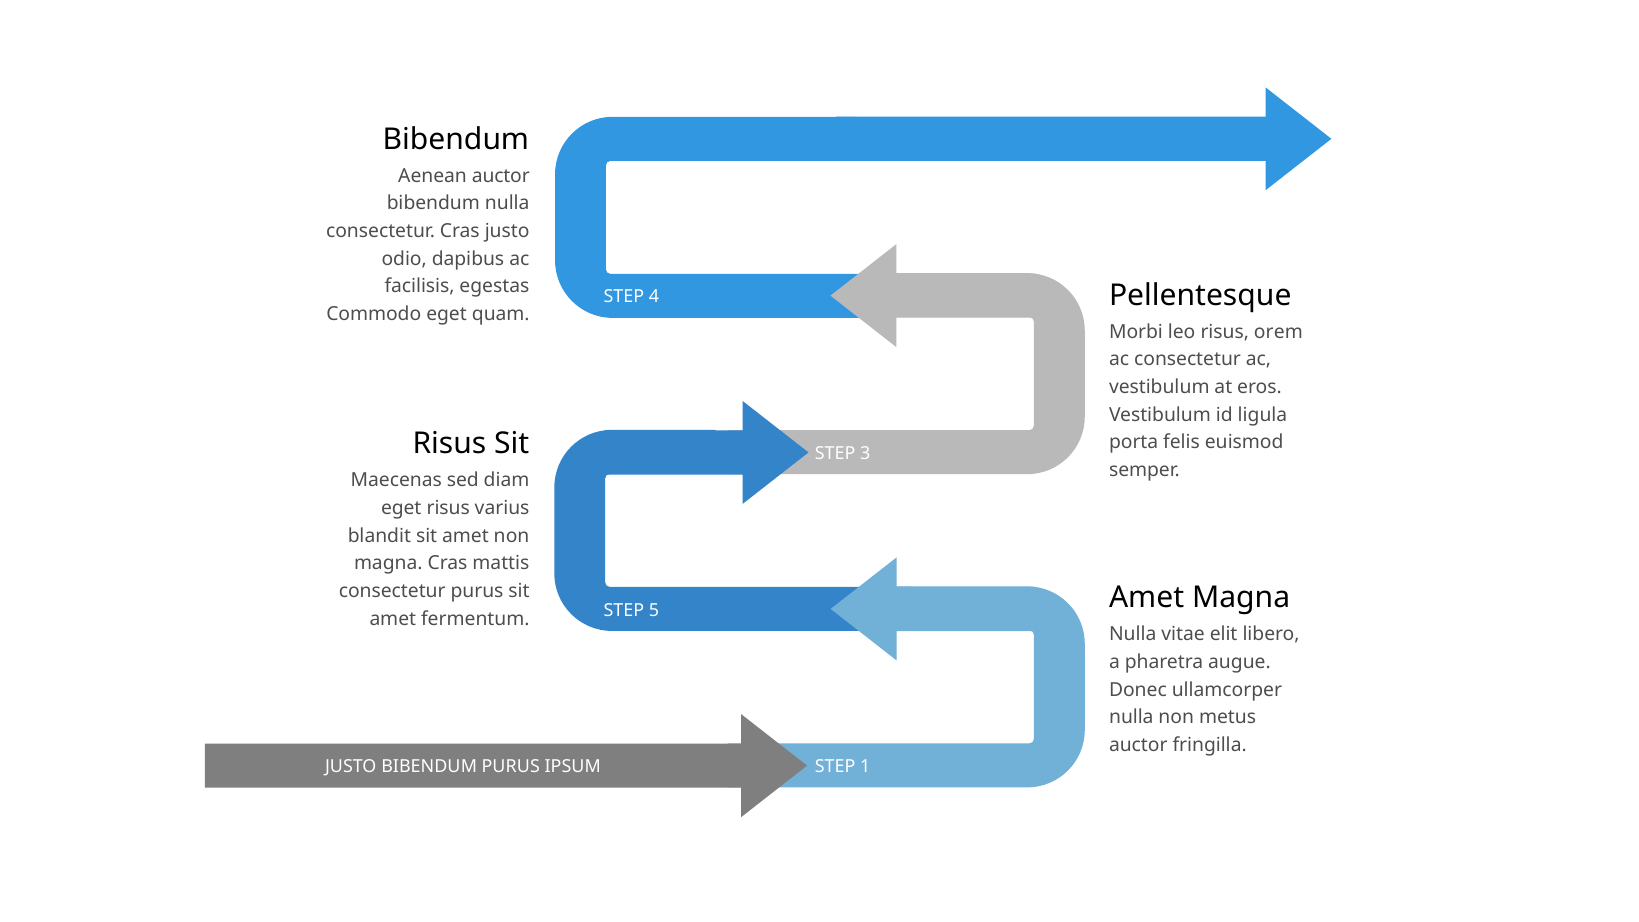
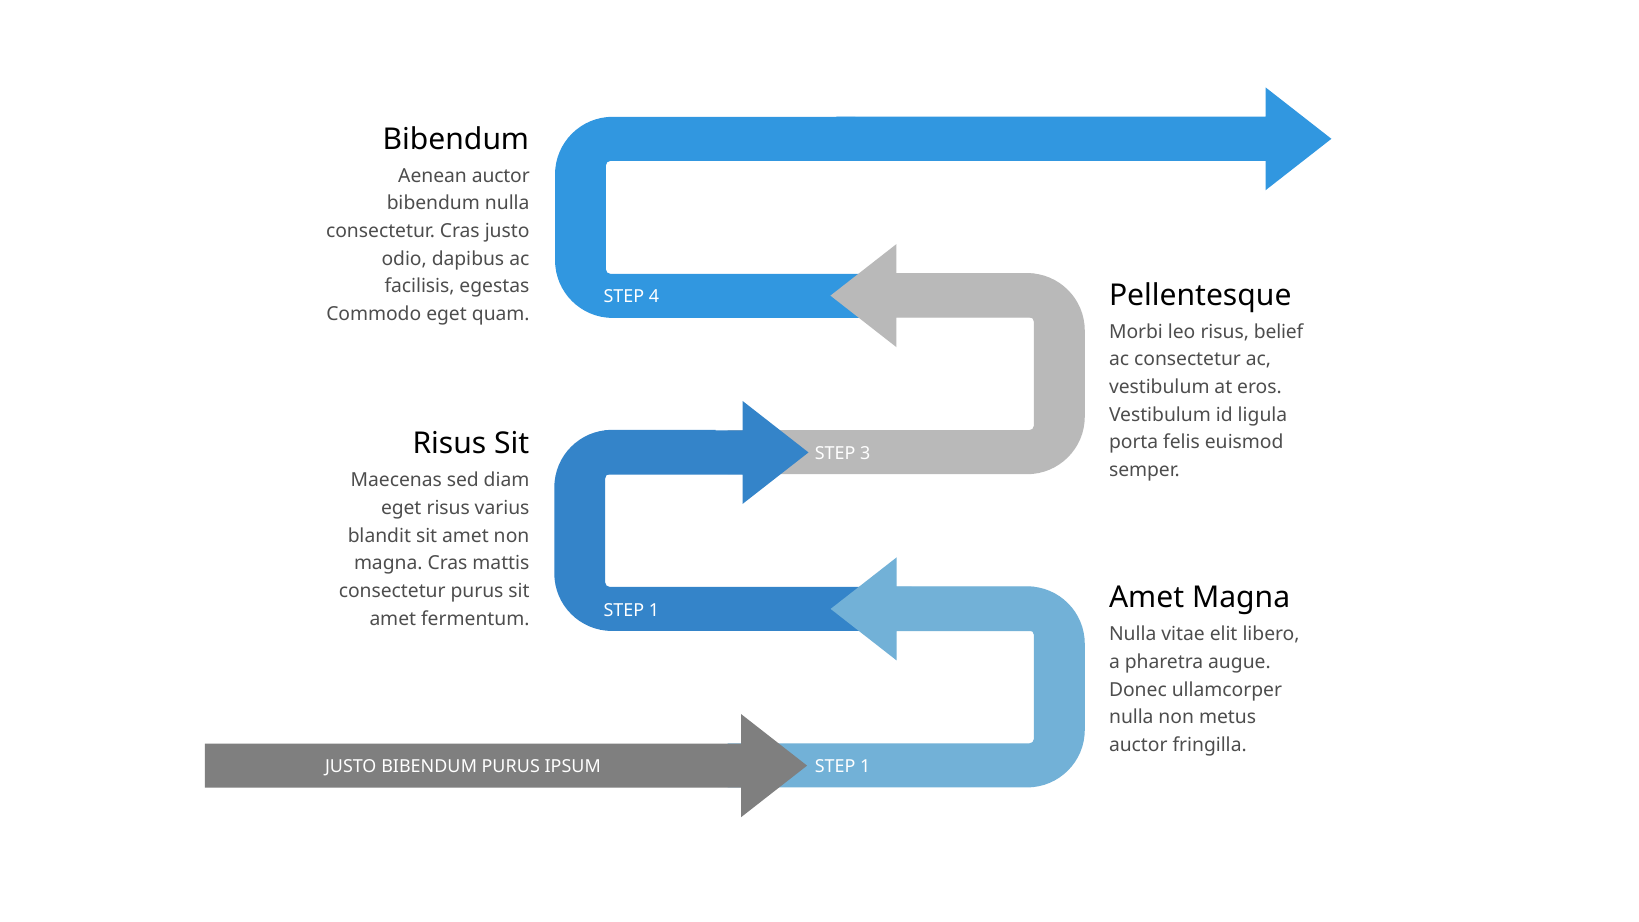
orem: orem -> belief
5 at (654, 611): 5 -> 1
